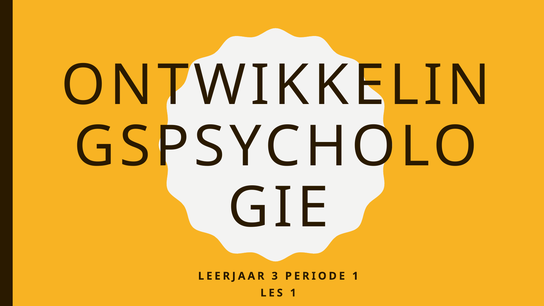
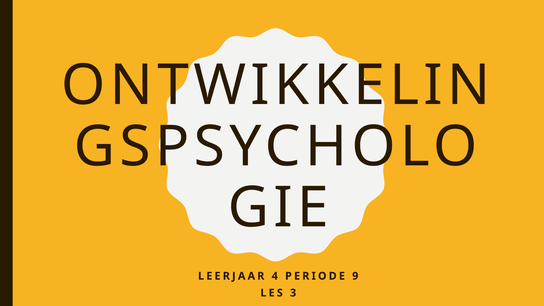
3: 3 -> 4
PERIODE 1: 1 -> 9
LES 1: 1 -> 3
